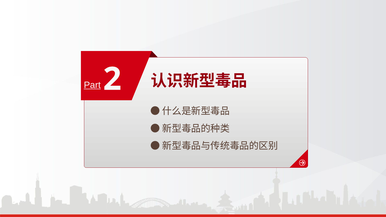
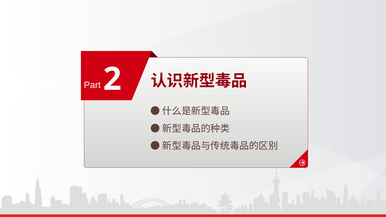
Part underline: present -> none
